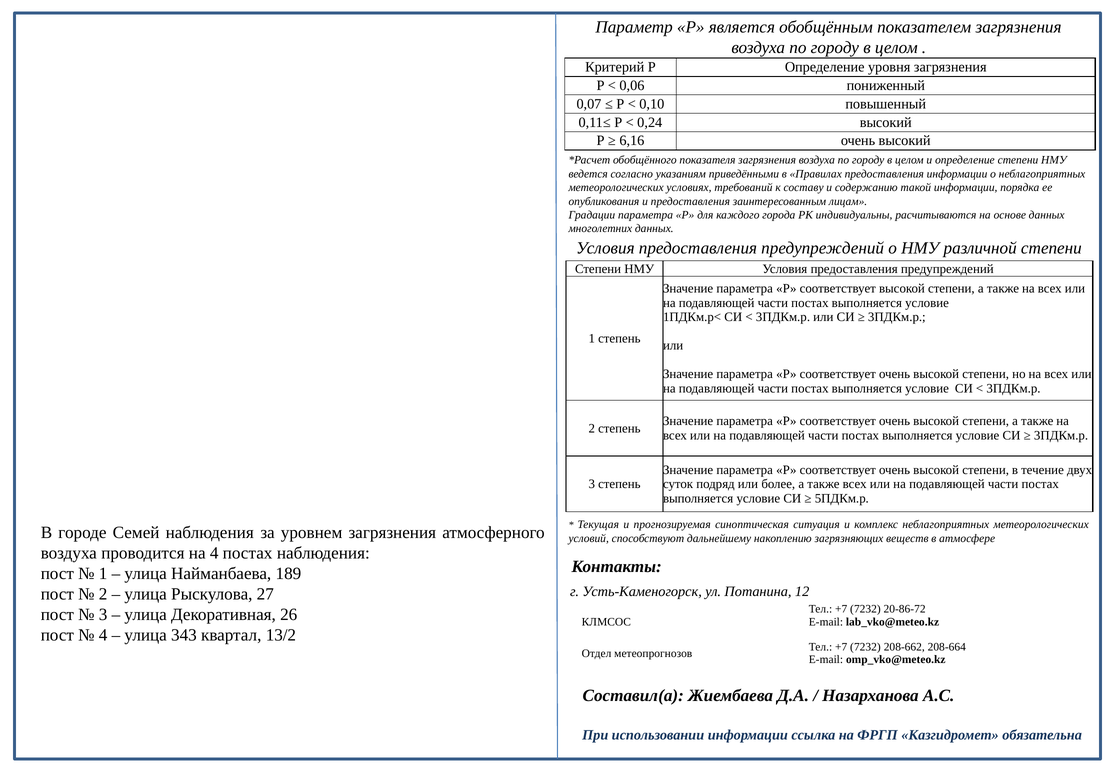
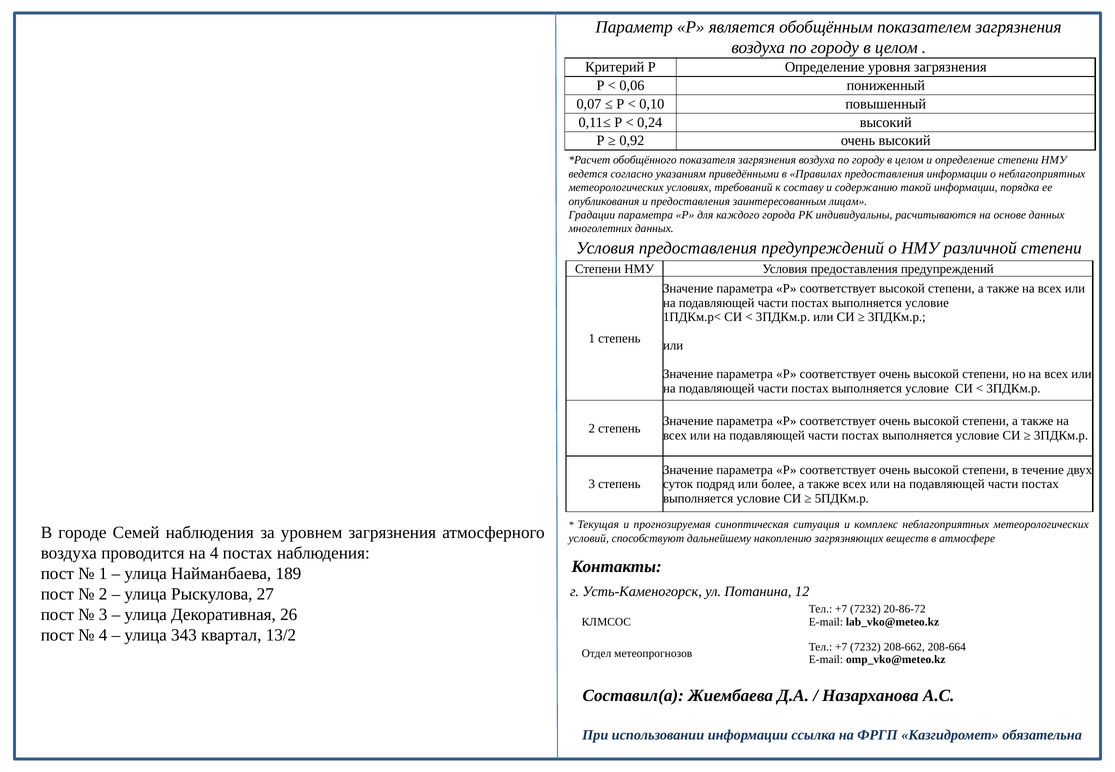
6,16: 6,16 -> 0,92
